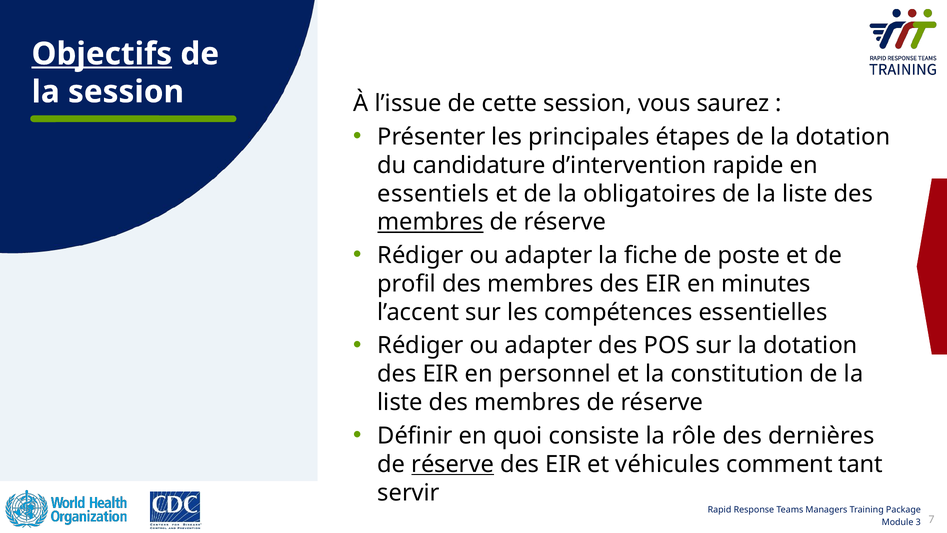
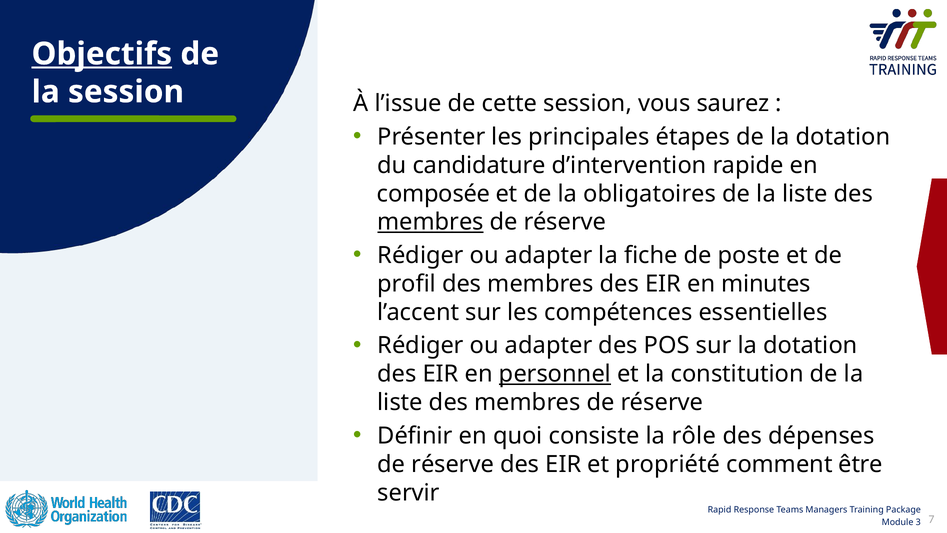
essentiels: essentiels -> composée
personnel underline: none -> present
dernières: dernières -> dépenses
réserve at (453, 464) underline: present -> none
véhicules: véhicules -> propriété
tant: tant -> être
